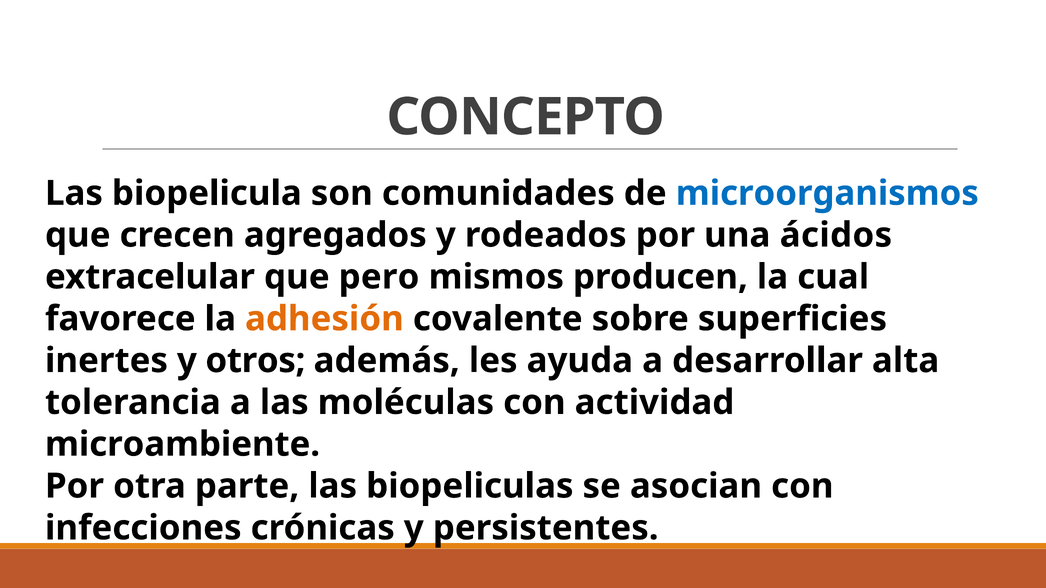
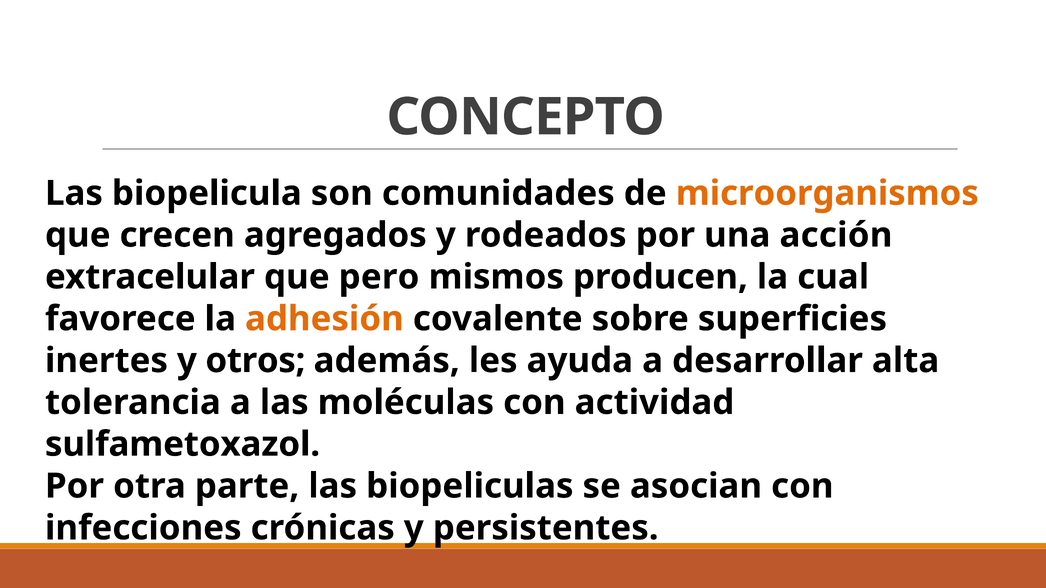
microorganismos colour: blue -> orange
ácidos: ácidos -> acción
microambiente: microambiente -> sulfametoxazol
